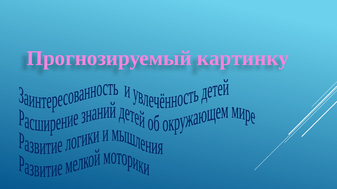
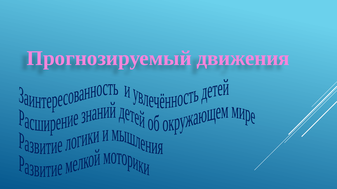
картинку: картинку -> движения
